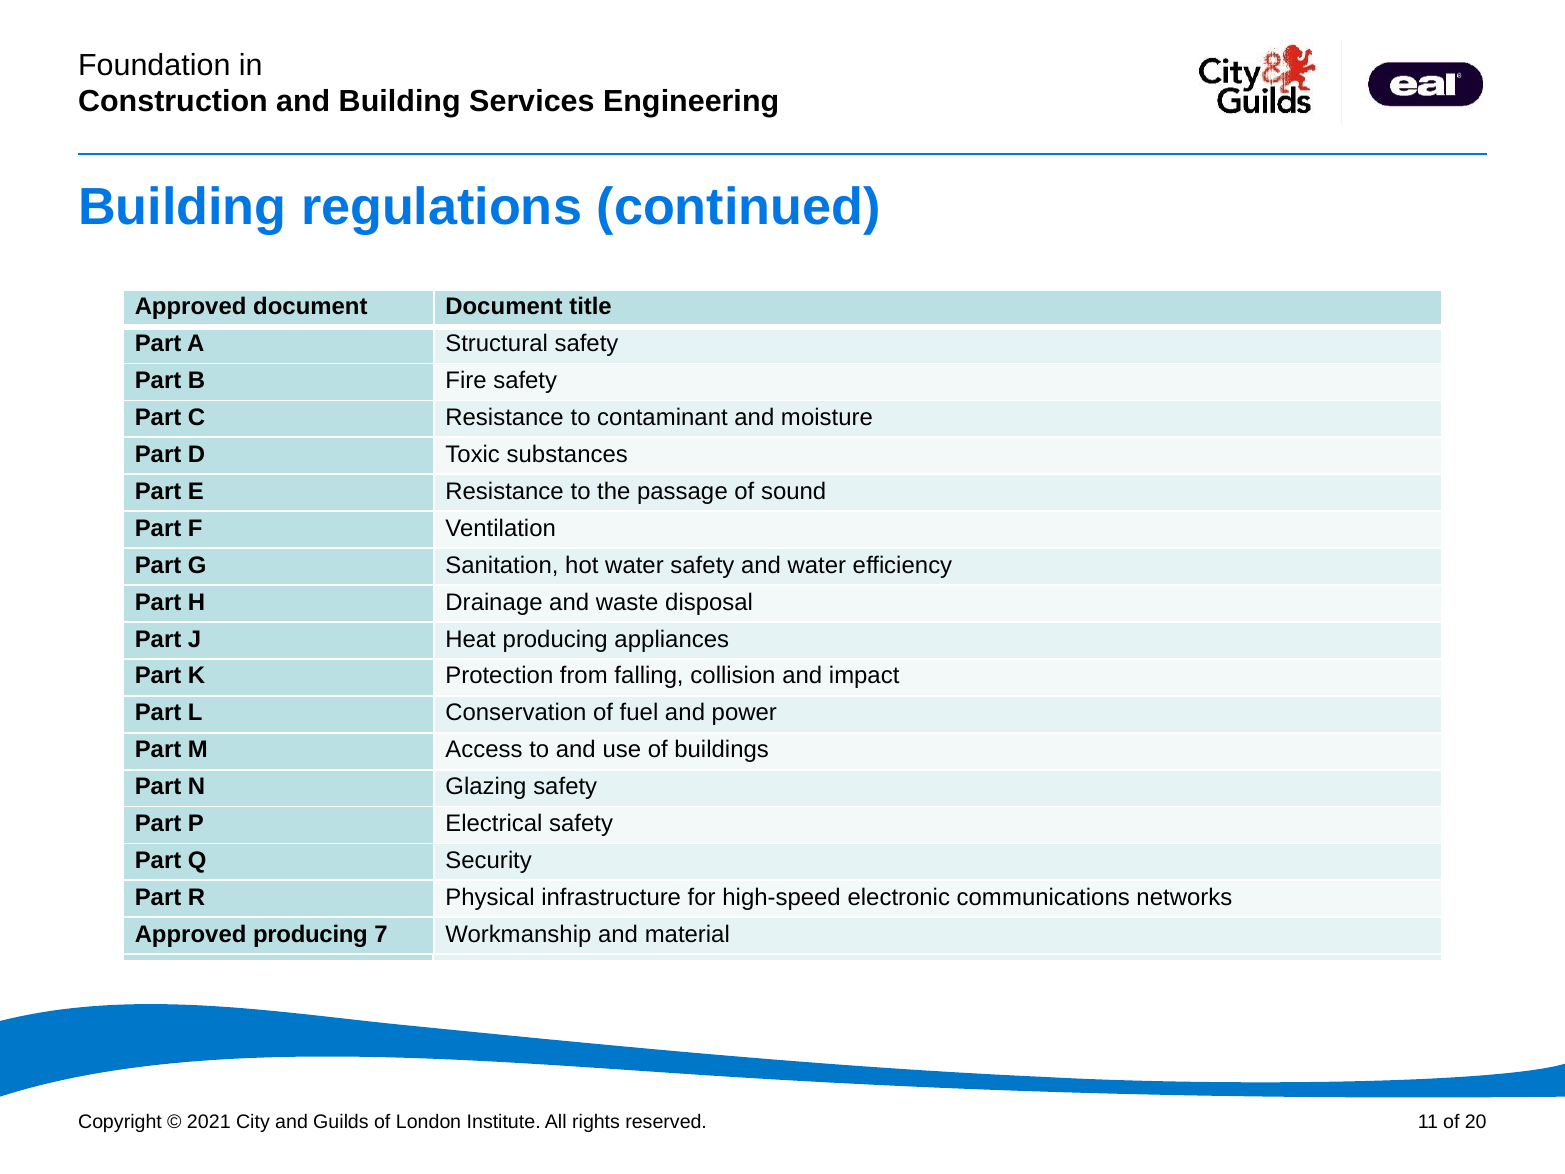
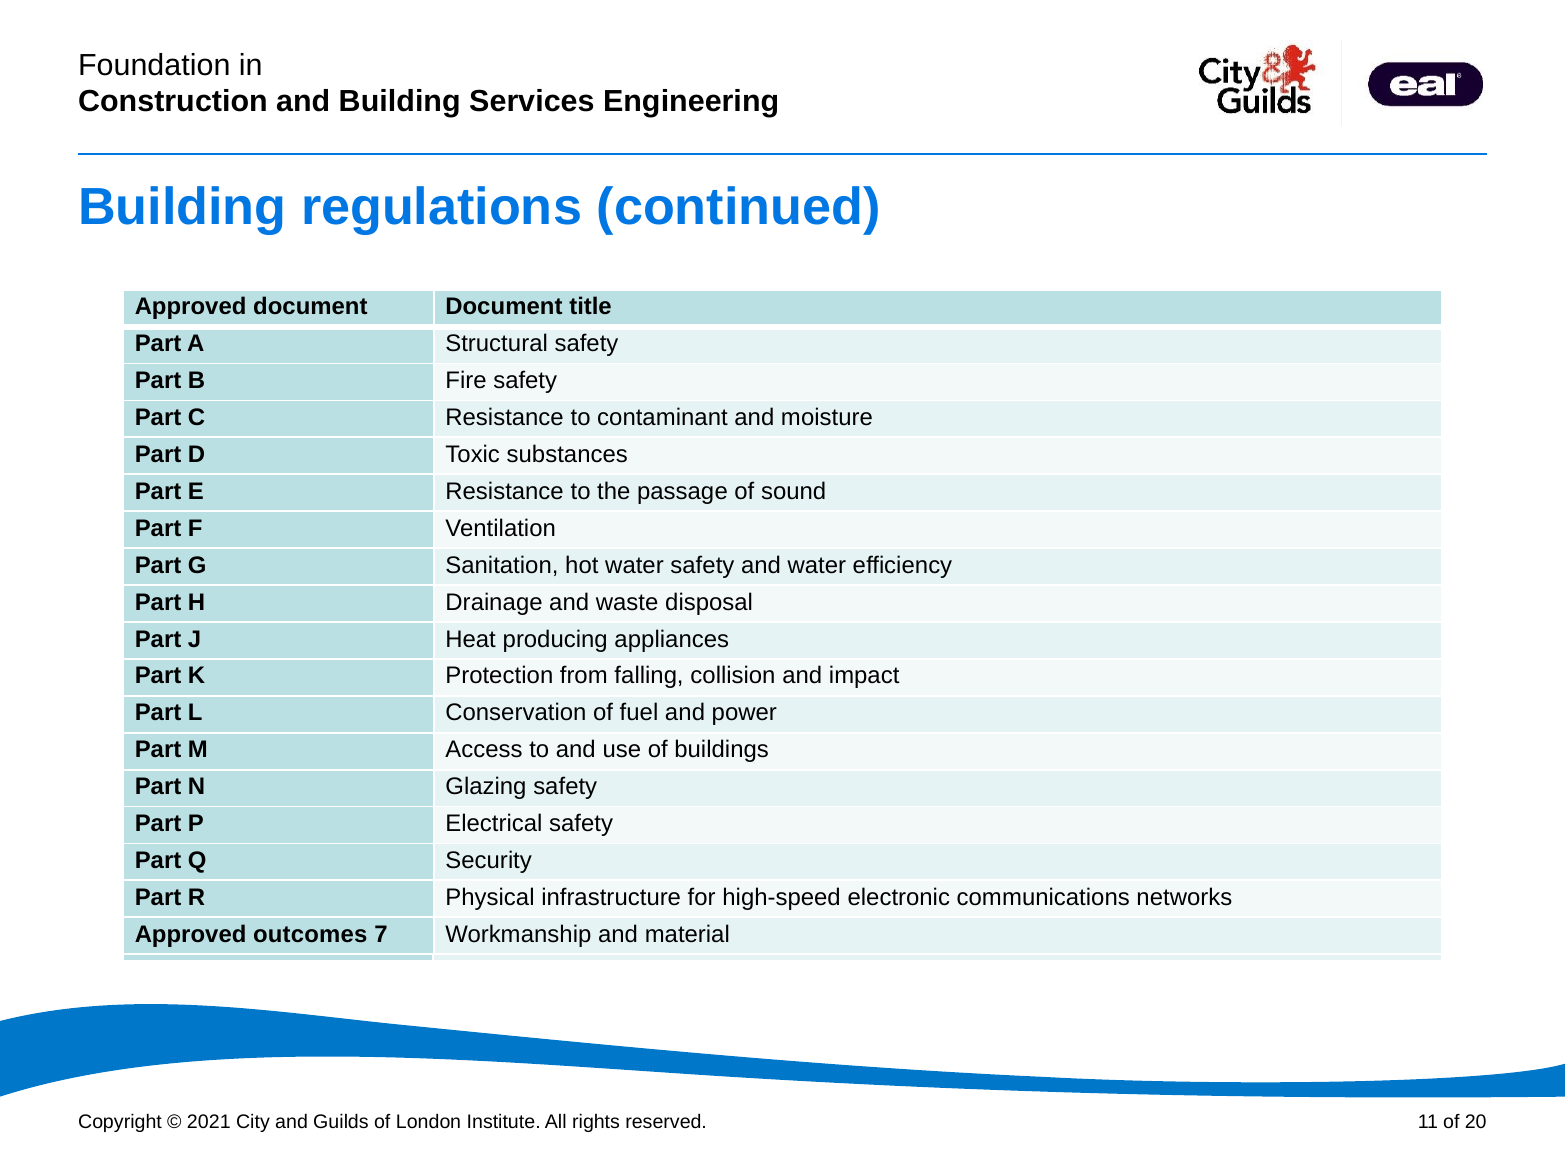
Approved producing: producing -> outcomes
